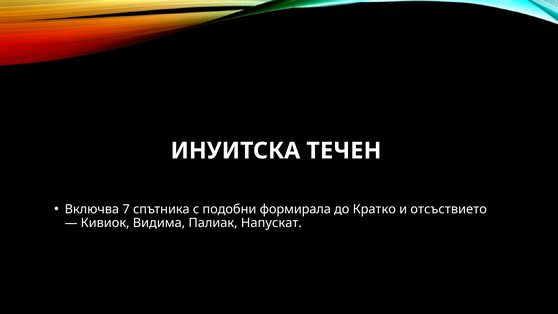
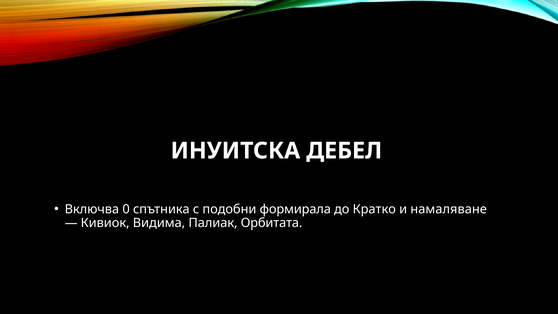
ТЕЧЕН: ТЕЧЕН -> ДЕБЕЛ
7: 7 -> 0
отсъствието: отсъствието -> намаляване
Напускат: Напускат -> Орбитата
